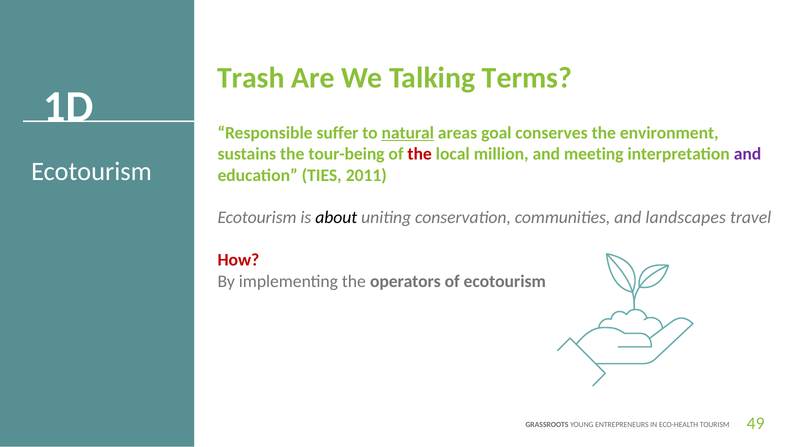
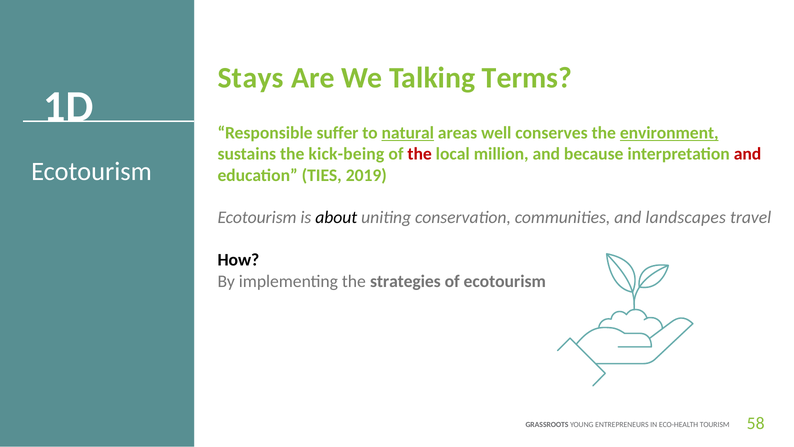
Trash: Trash -> Stays
goal: goal -> well
environment underline: none -> present
tour-being: tour-being -> kick-being
meeting: meeting -> because
and at (748, 154) colour: purple -> red
2011: 2011 -> 2019
How colour: red -> black
operators: operators -> strategies
49: 49 -> 58
